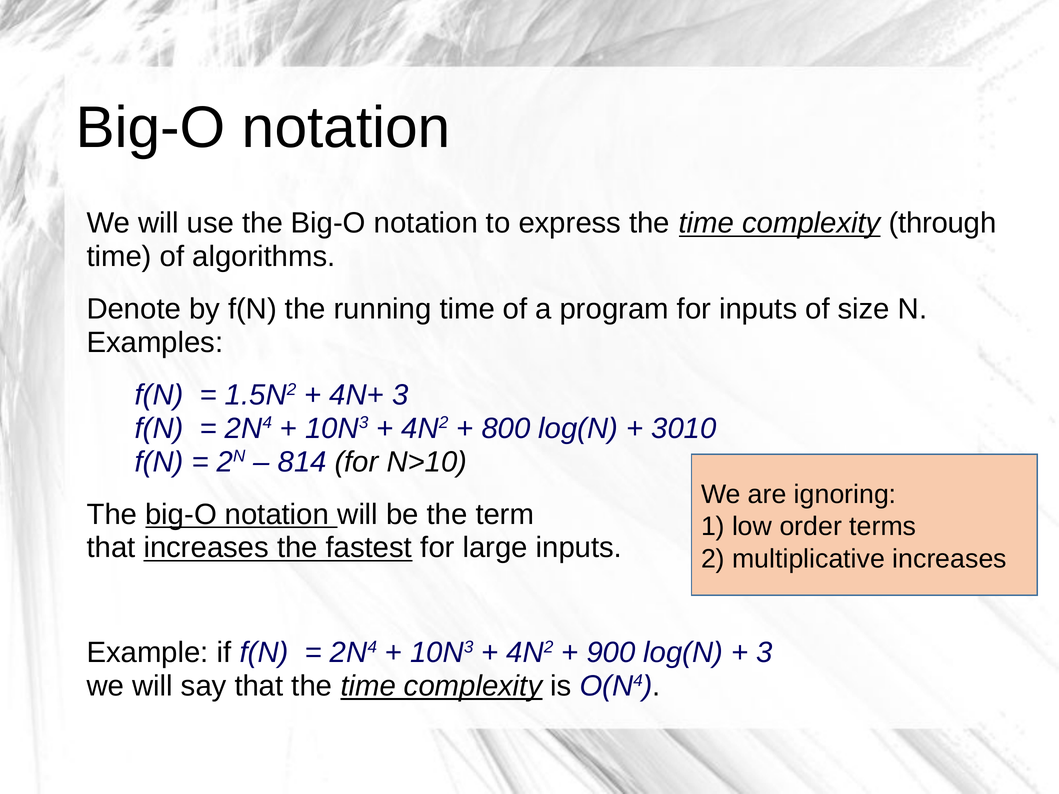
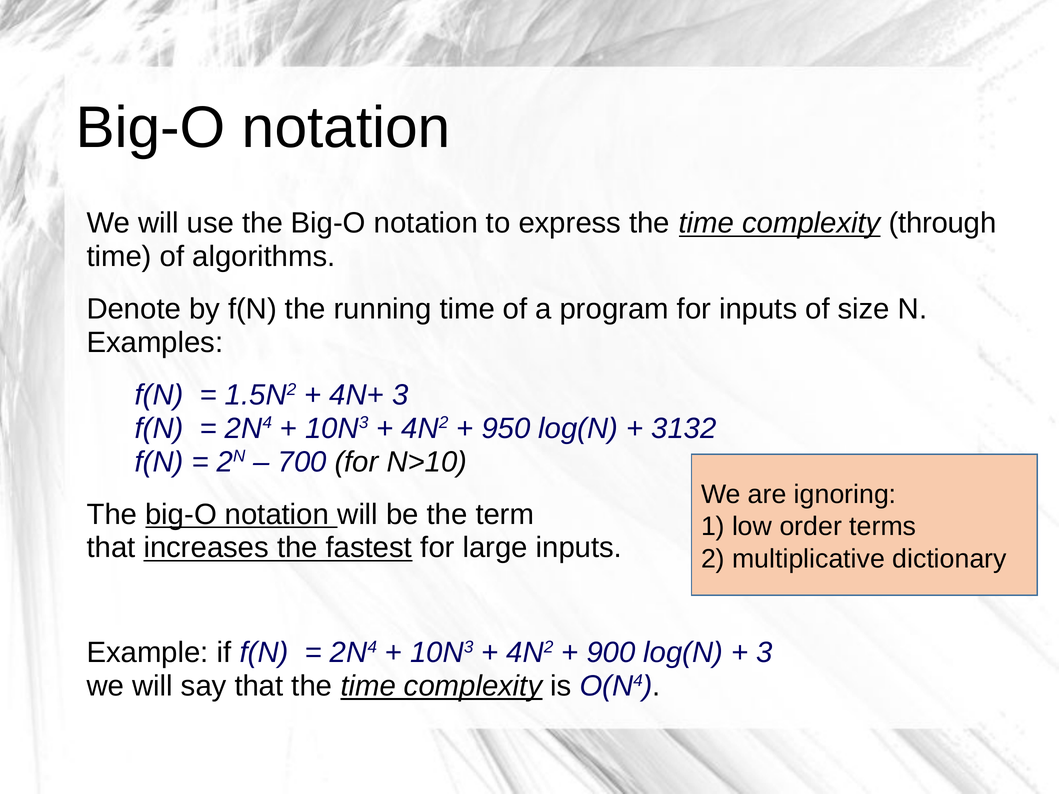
800: 800 -> 950
3010: 3010 -> 3132
814: 814 -> 700
multiplicative increases: increases -> dictionary
